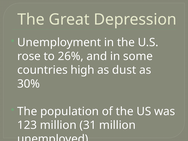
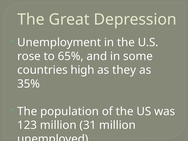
26%: 26% -> 65%
dust: dust -> they
30%: 30% -> 35%
